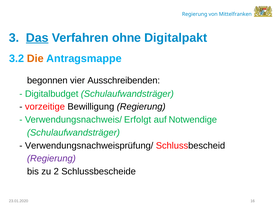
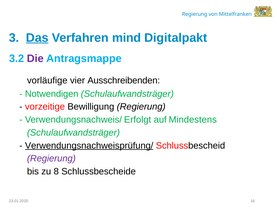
ohne: ohne -> mind
Die colour: orange -> purple
begonnen: begonnen -> vorläufige
Digitalbudget: Digitalbudget -> Notwendigen
Notwendige: Notwendige -> Mindestens
Verwendungsnachweisprüfung/ underline: none -> present
2: 2 -> 8
